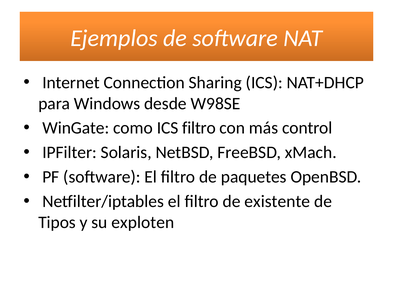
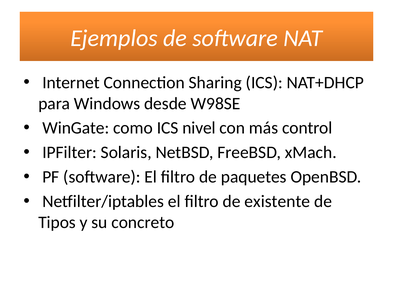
ICS filtro: filtro -> nivel
exploten: exploten -> concreto
